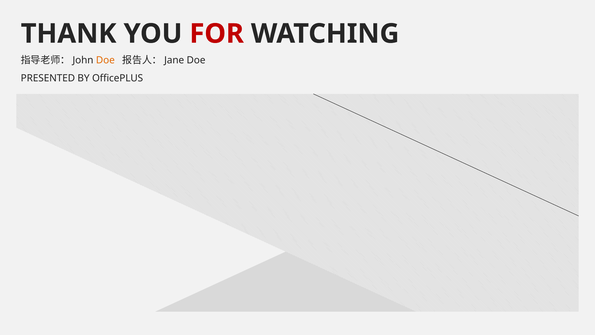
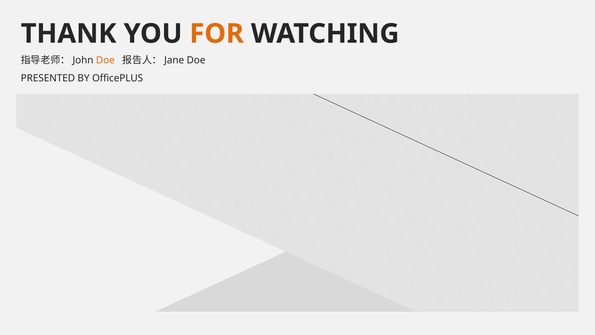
FOR colour: red -> orange
